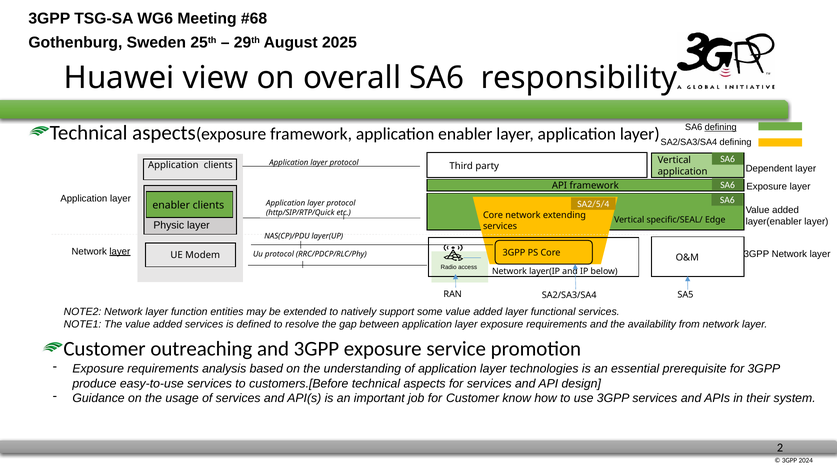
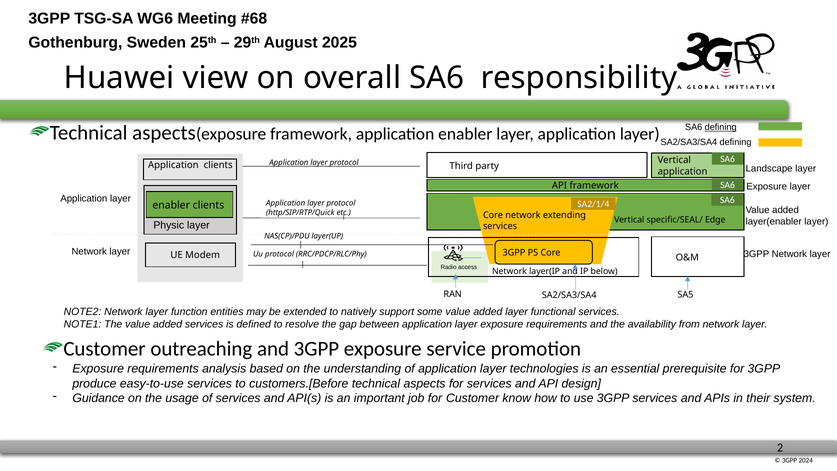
Dependent: Dependent -> Landscape
SA2/5/4: SA2/5/4 -> SA2/1/4
layer at (120, 251) underline: present -> none
